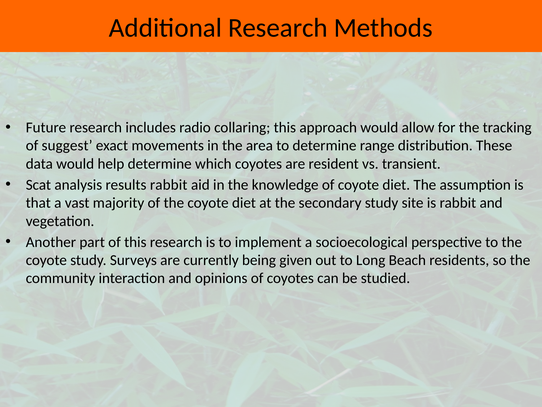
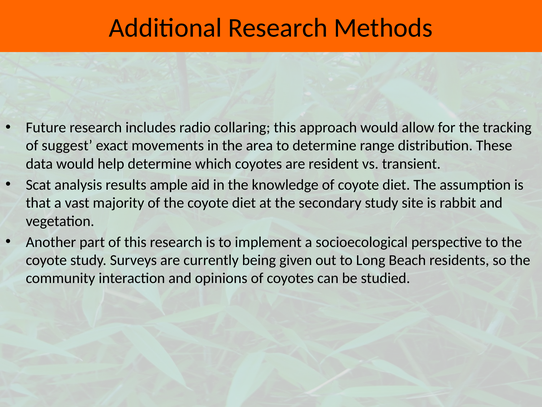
results rabbit: rabbit -> ample
